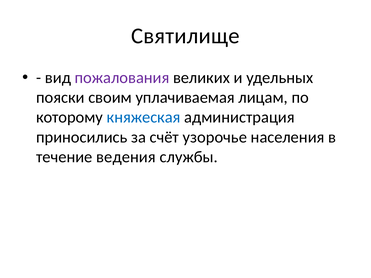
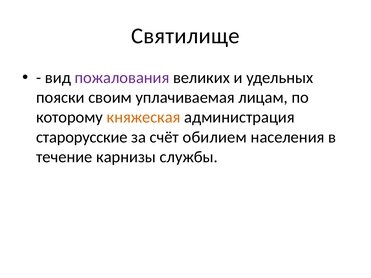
княжеская colour: blue -> orange
приносились: приносились -> старорусские
узорочье: узорочье -> обилием
ведения: ведения -> карнизы
